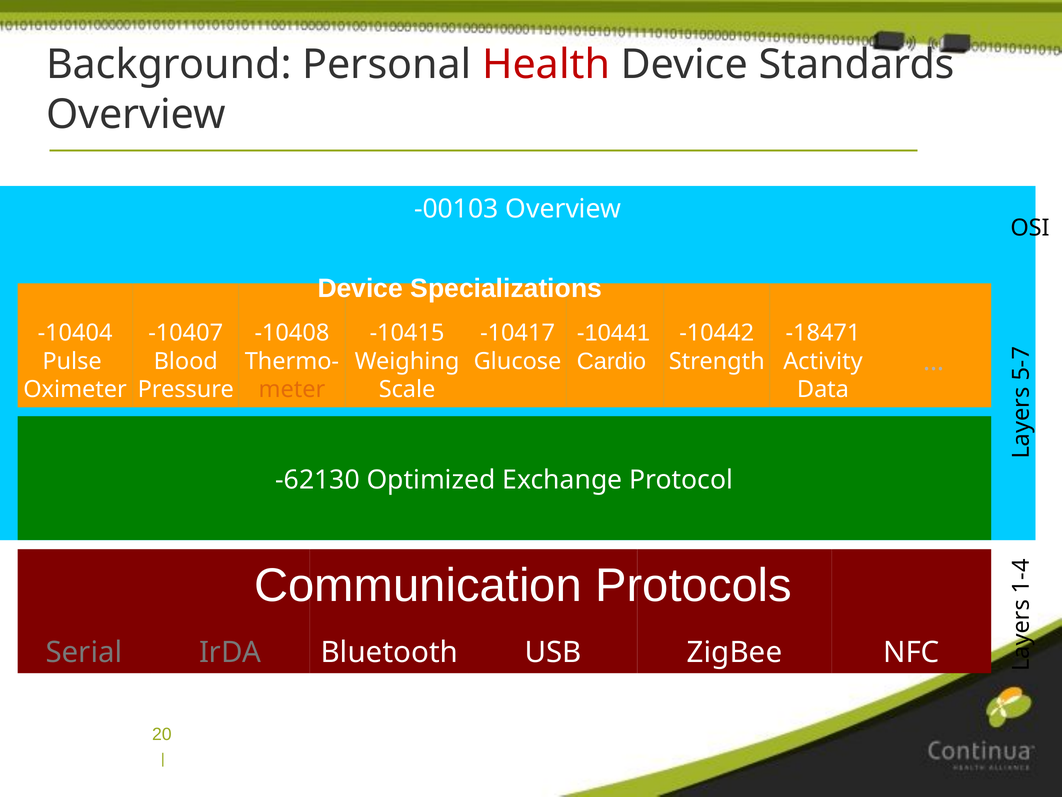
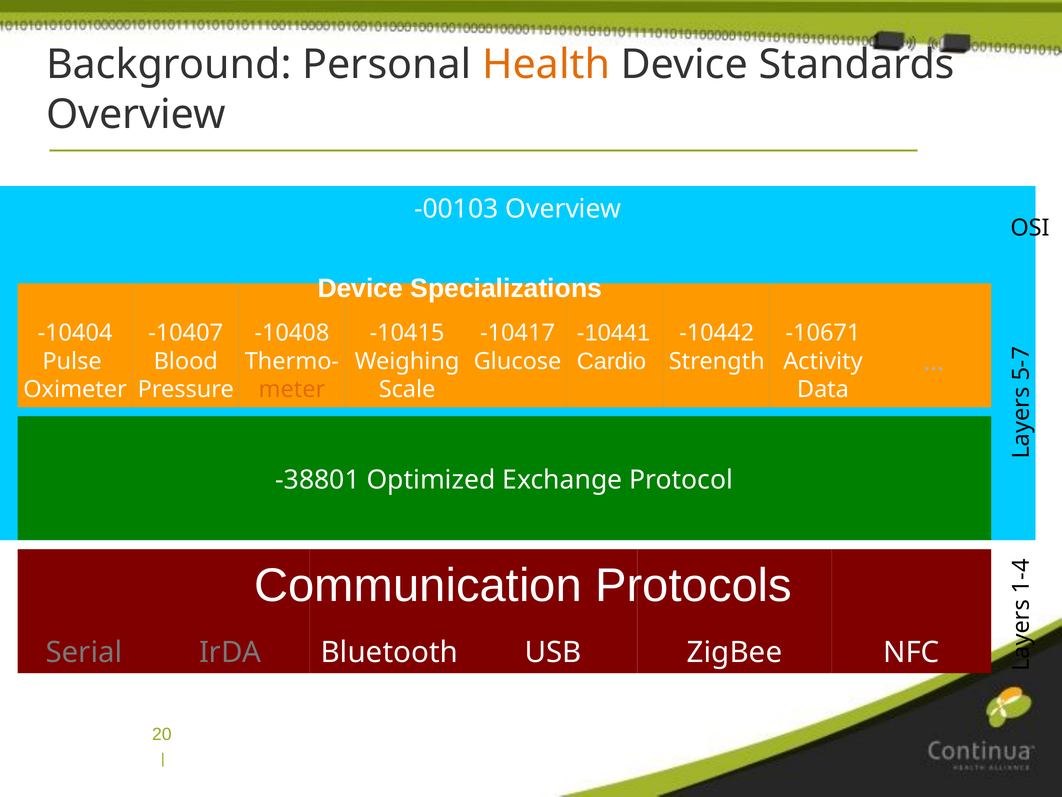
Health colour: red -> orange
-18471: -18471 -> -10671
-62130: -62130 -> -38801
